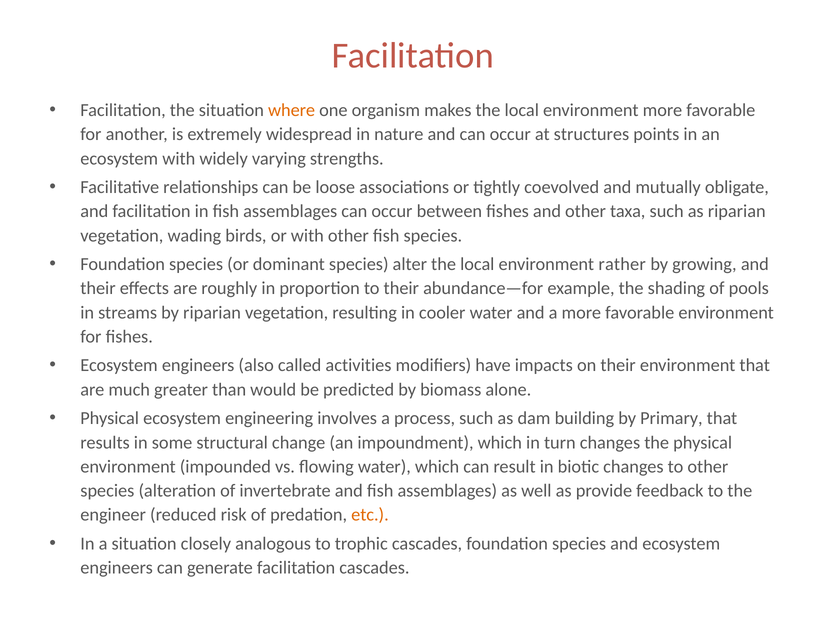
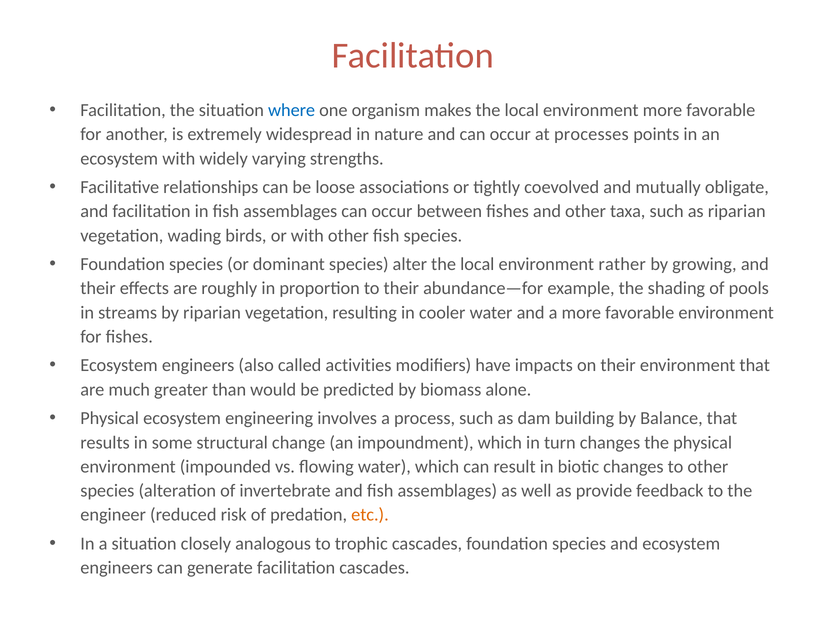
where colour: orange -> blue
structures: structures -> processes
Primary: Primary -> Balance
